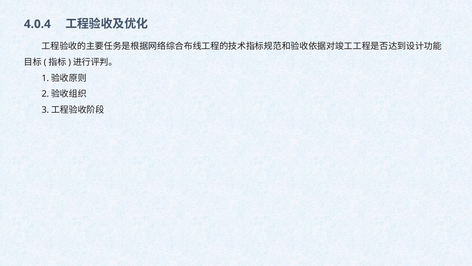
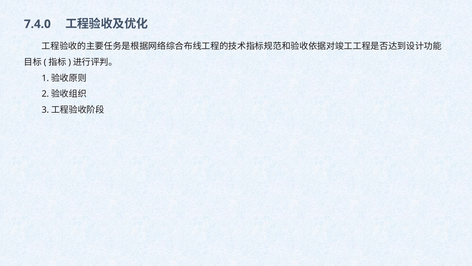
4.0.4: 4.0.4 -> 7.4.0
